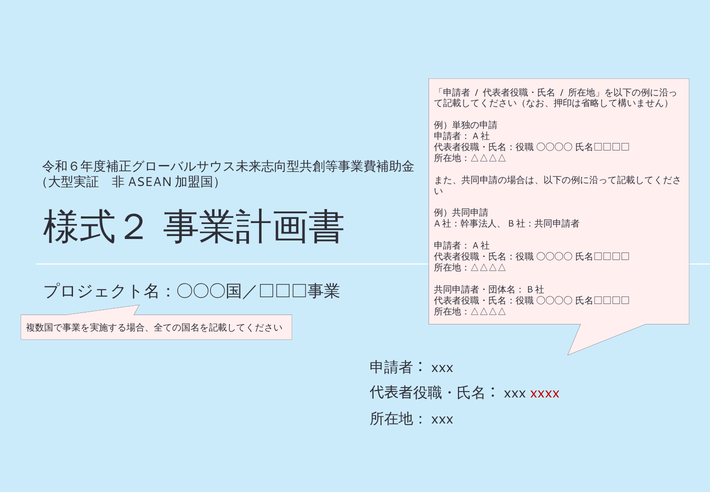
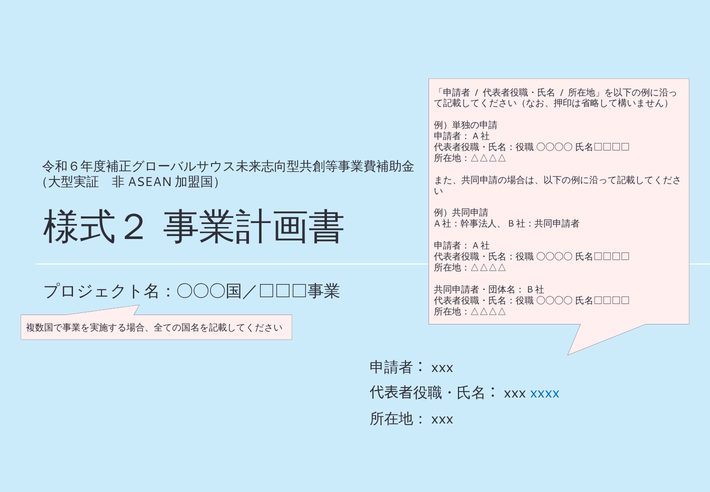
xxxx colour: red -> blue
